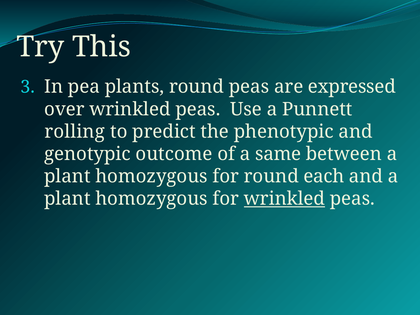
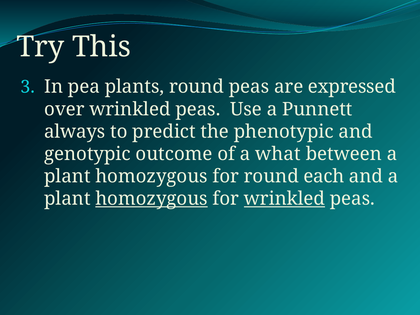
rolling: rolling -> always
same: same -> what
homozygous at (152, 199) underline: none -> present
